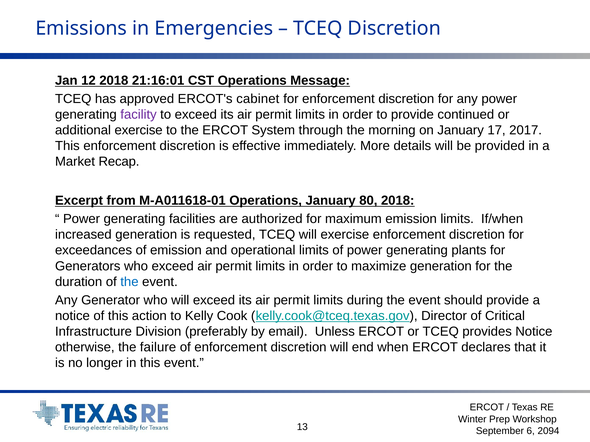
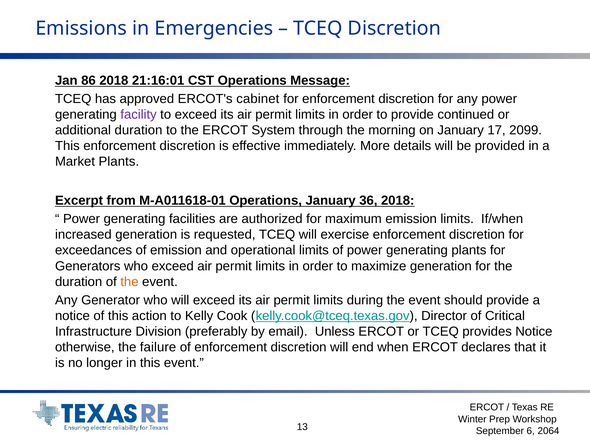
12: 12 -> 86
additional exercise: exercise -> duration
2017: 2017 -> 2099
Market Recap: Recap -> Plants
80: 80 -> 36
the at (129, 282) colour: blue -> orange
2094: 2094 -> 2064
